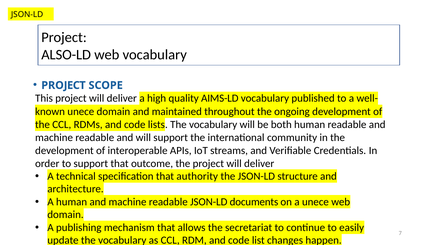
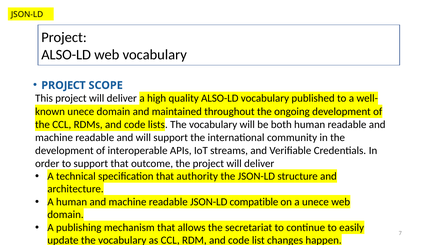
quality AIMS-LD: AIMS-LD -> ALSO-LD
documents: documents -> compatible
